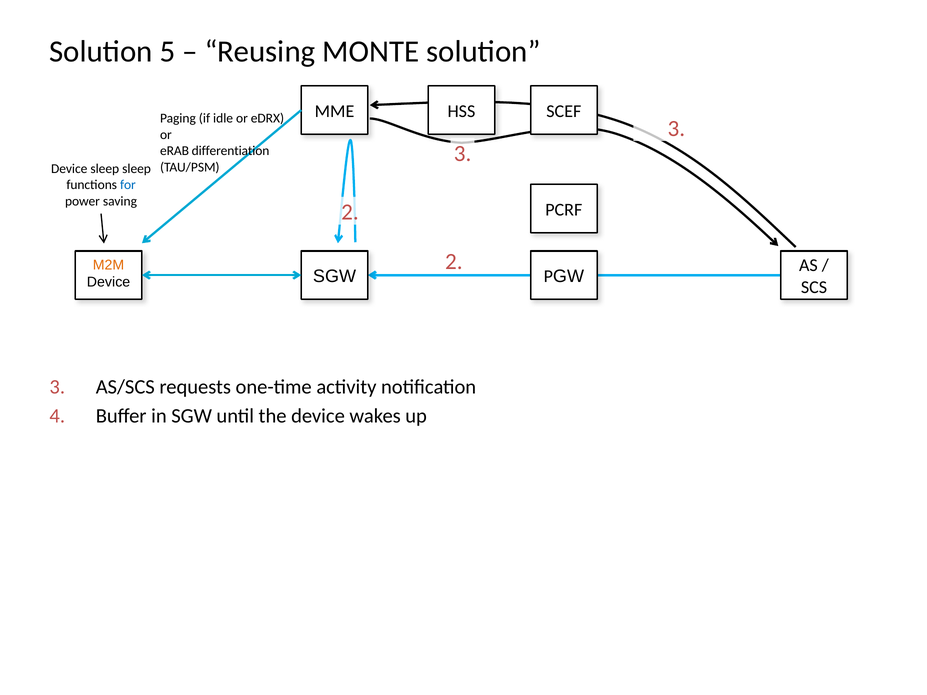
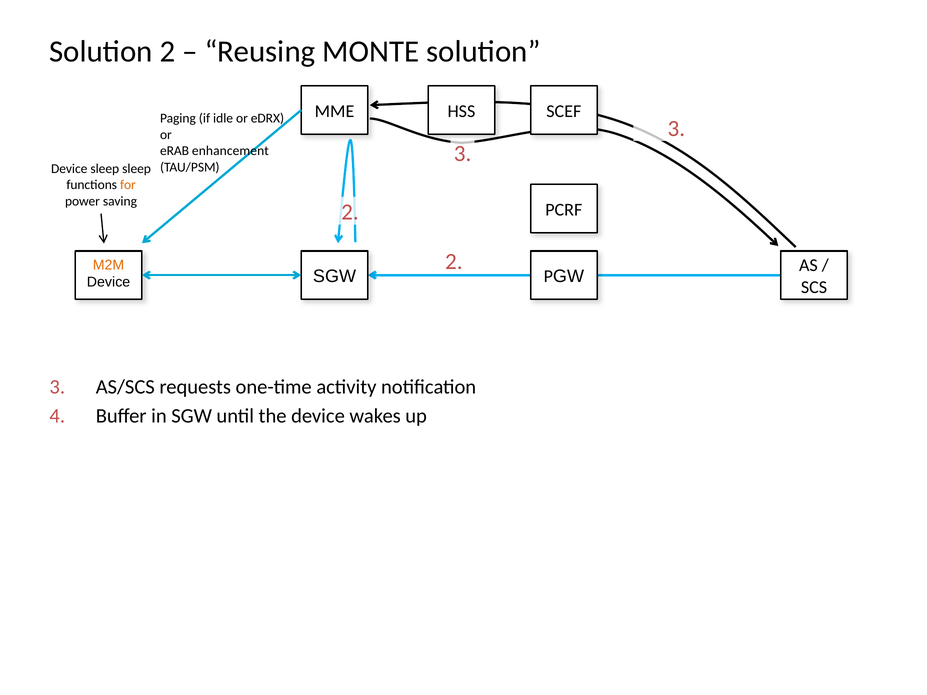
Solution 5: 5 -> 2
differentiation: differentiation -> enhancement
for colour: blue -> orange
